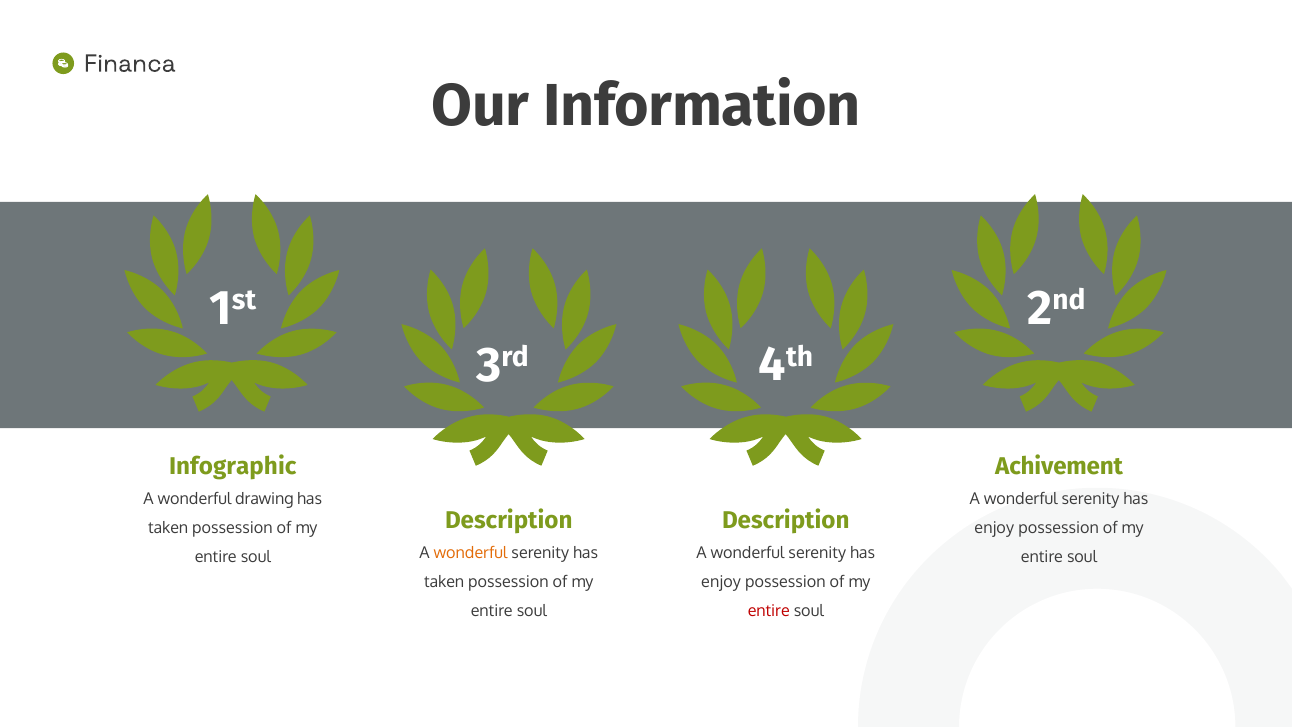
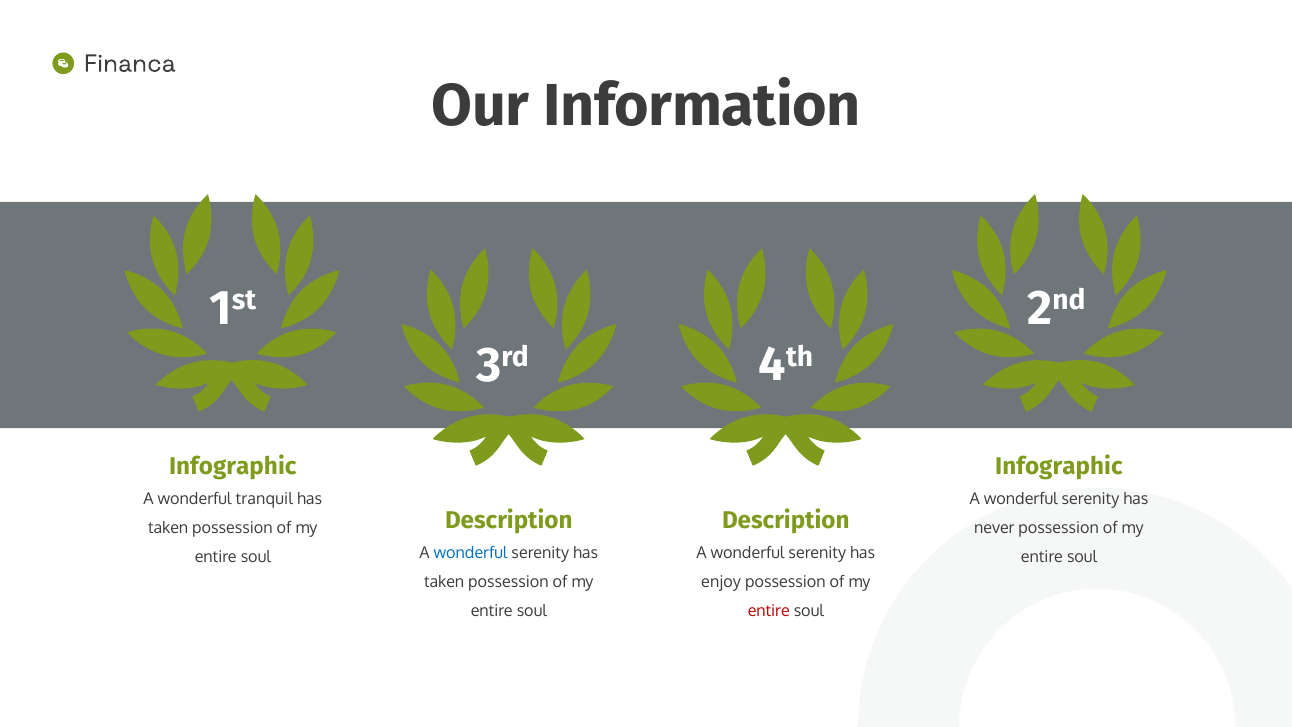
Achivement at (1059, 466): Achivement -> Infographic
drawing: drawing -> tranquil
enjoy at (994, 528): enjoy -> never
wonderful at (471, 553) colour: orange -> blue
